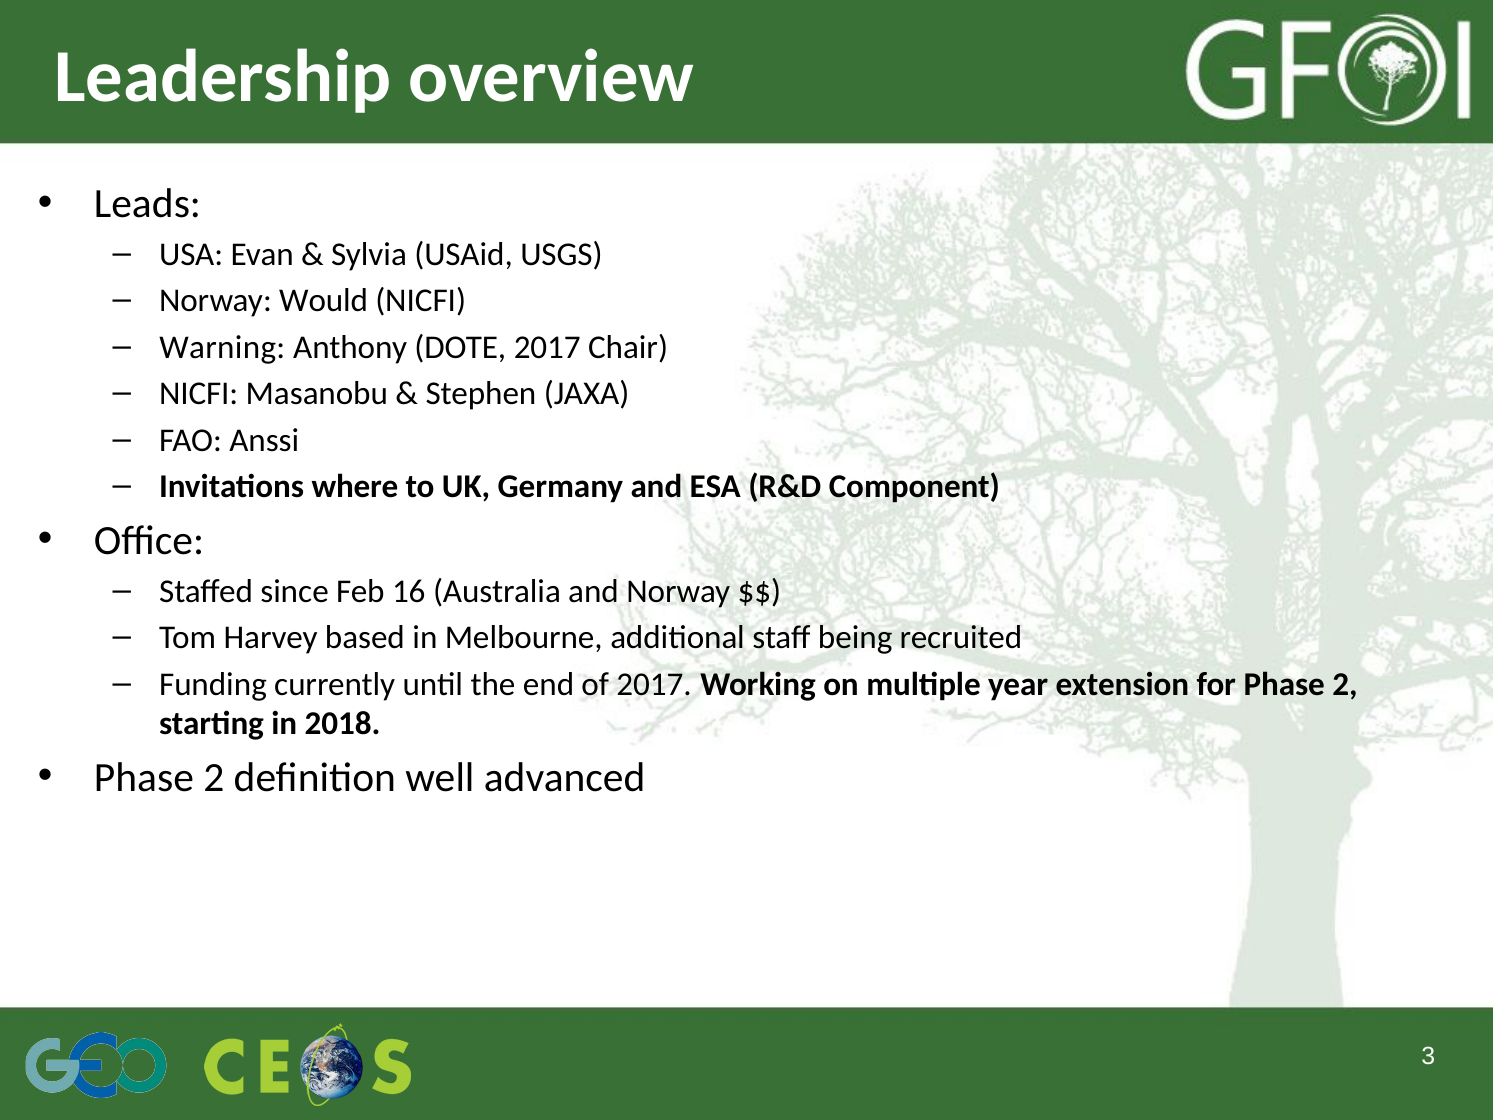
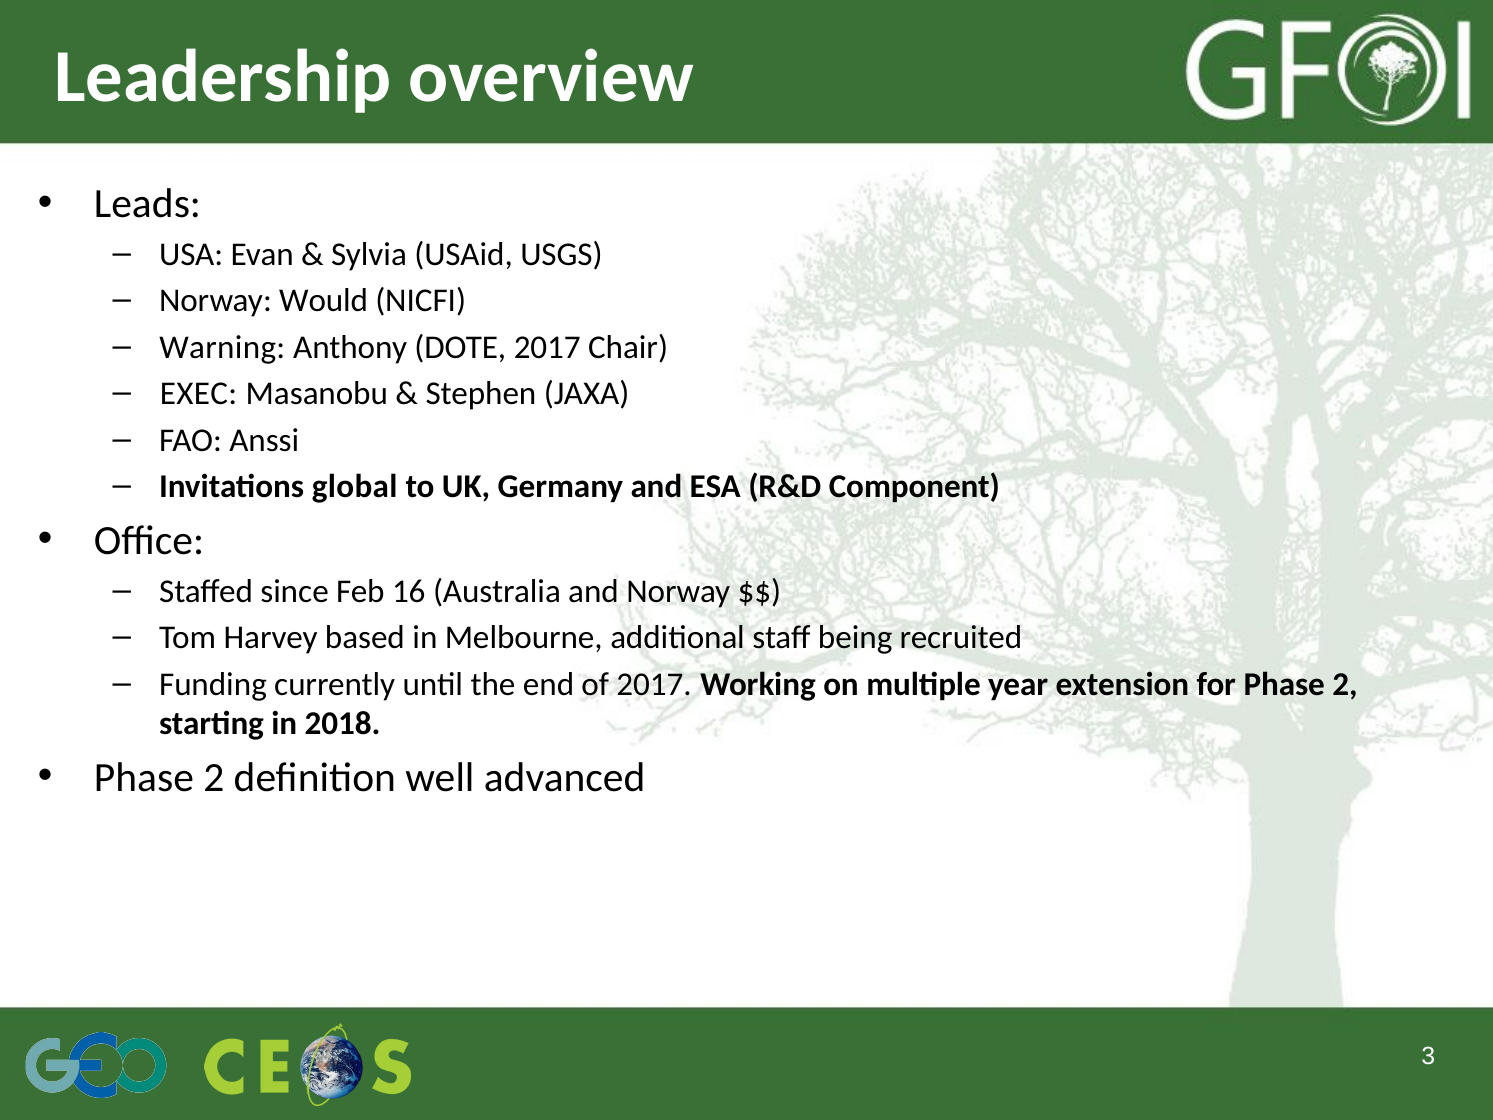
NICFI at (199, 394): NICFI -> EXEC
where: where -> global
